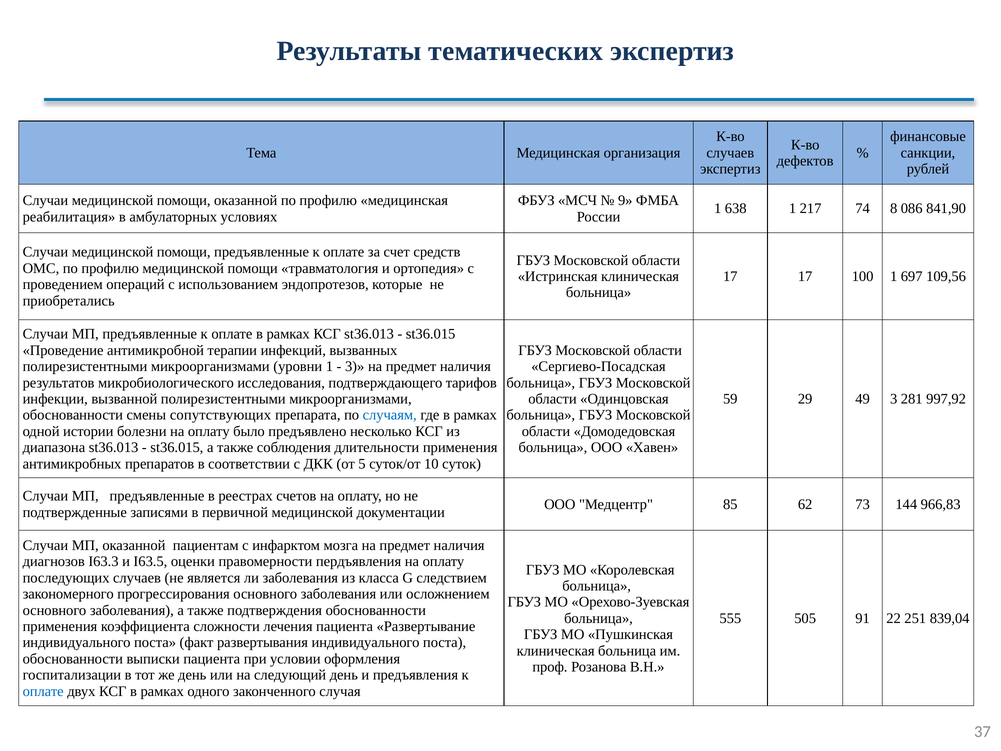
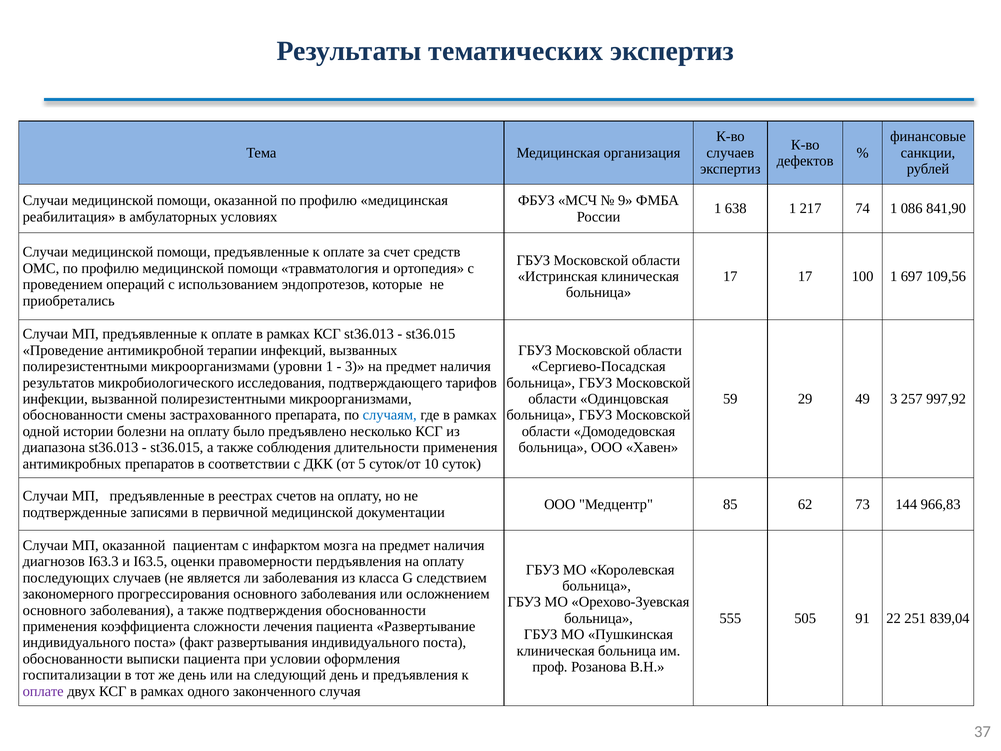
74 8: 8 -> 1
281: 281 -> 257
сопутствующих: сопутствующих -> застрахованного
оплате at (43, 691) colour: blue -> purple
